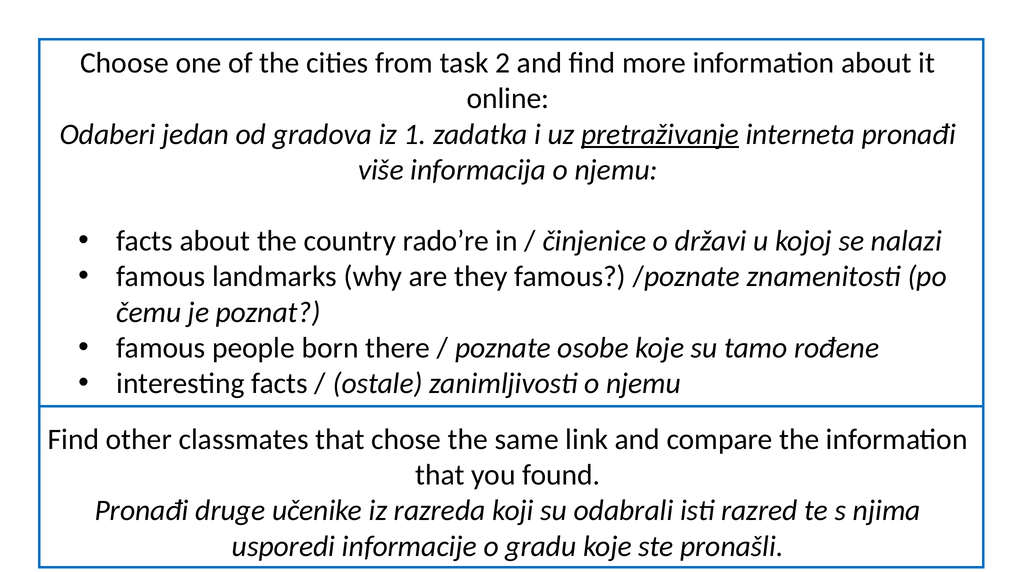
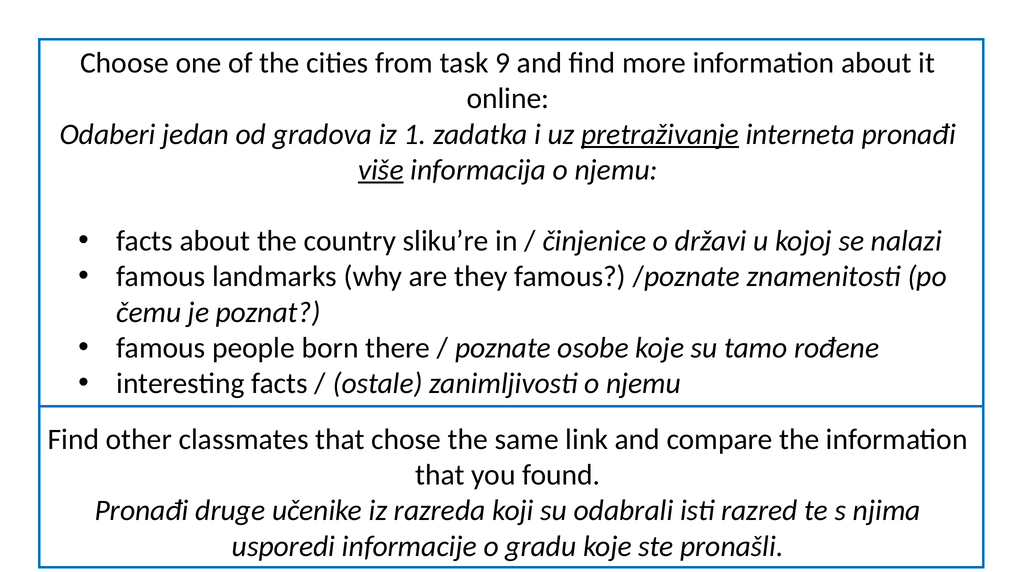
2: 2 -> 9
više underline: none -> present
rado’re: rado’re -> sliku’re
